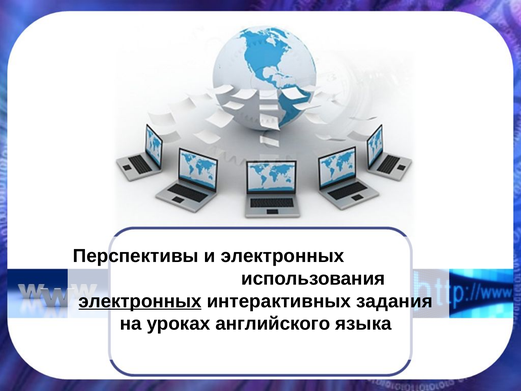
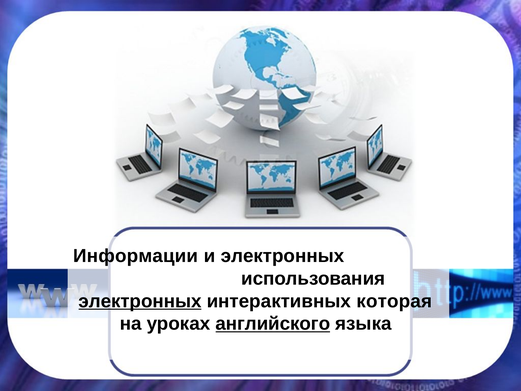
Перспективы: Перспективы -> Информации
задания: задания -> которая
английского underline: none -> present
